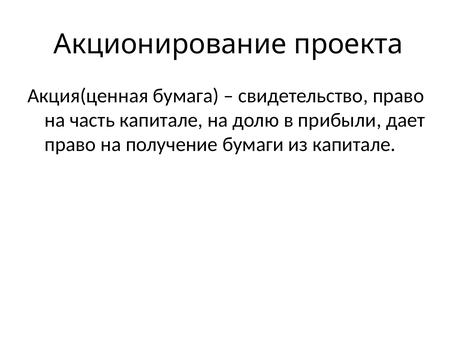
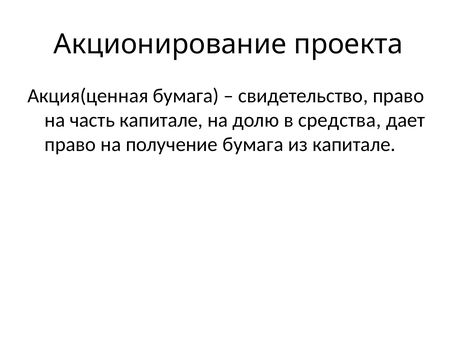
прибыли: прибыли -> средства
получение бумаги: бумаги -> бумага
